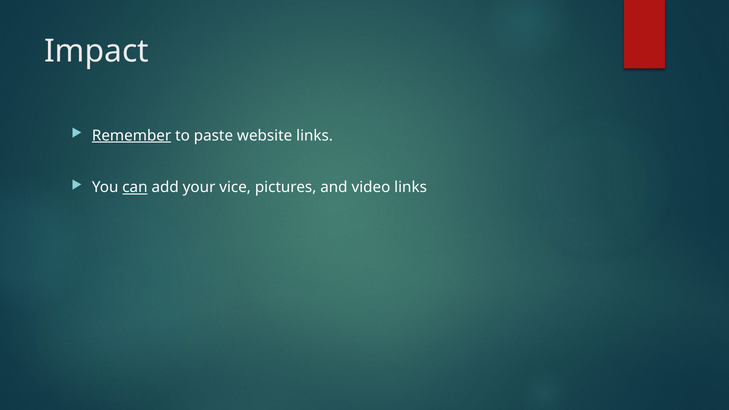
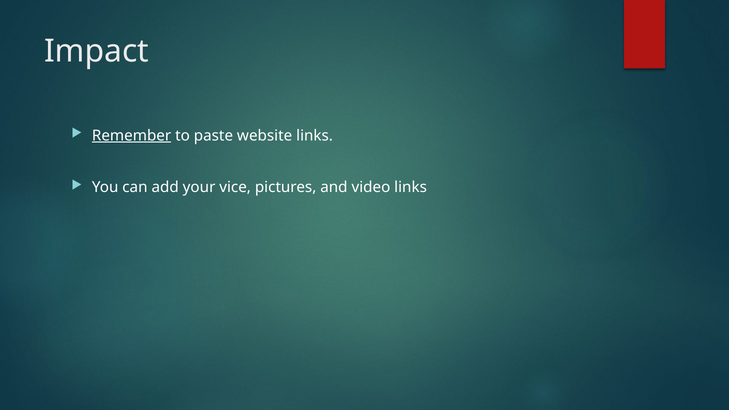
can underline: present -> none
